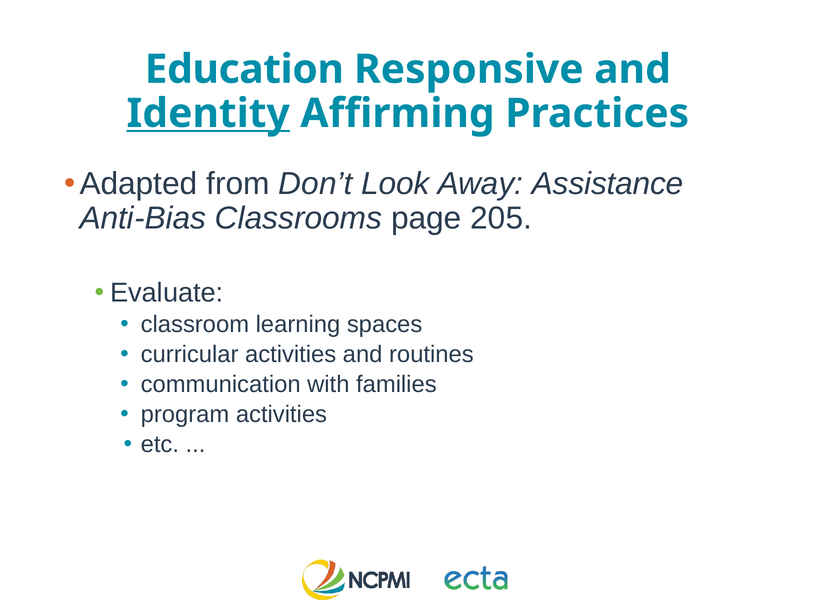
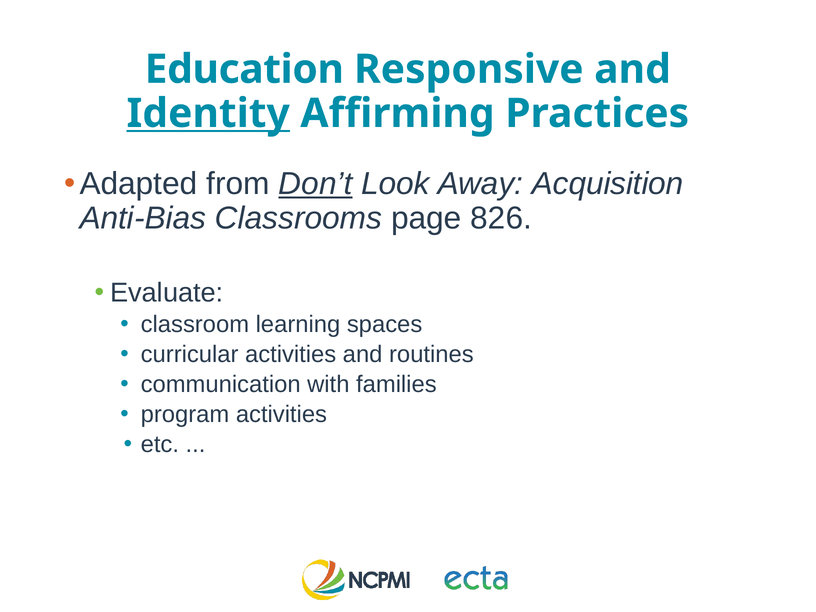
Don’t underline: none -> present
Assistance: Assistance -> Acquisition
205: 205 -> 826
